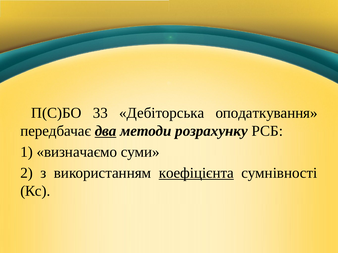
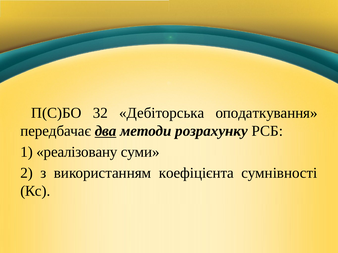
33: 33 -> 32
визначаємо: визначаємо -> реалізовану
коефіцієнта underline: present -> none
